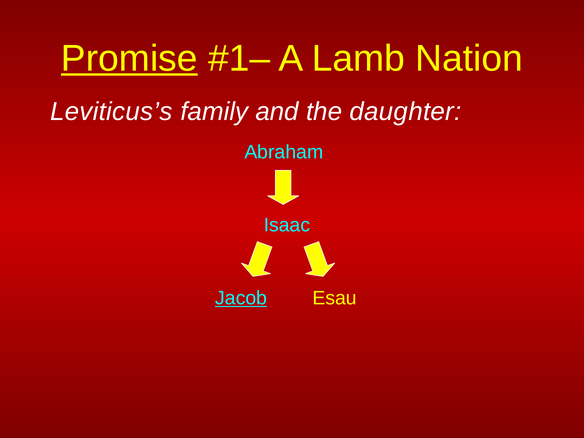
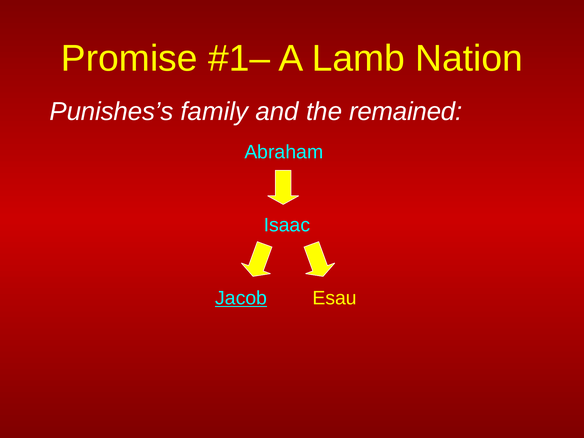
Promise underline: present -> none
Leviticus’s: Leviticus’s -> Punishes’s
daughter: daughter -> remained
